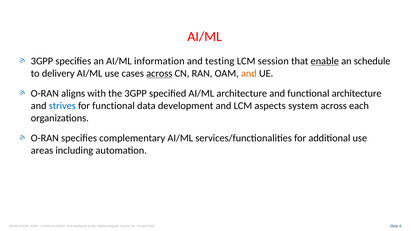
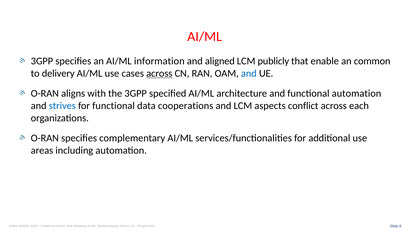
testing: testing -> aligned
session: session -> publicly
enable underline: present -> none
schedule: schedule -> common
and at (249, 73) colour: orange -> blue
functional architecture: architecture -> automation
development: development -> cooperations
system: system -> conflict
